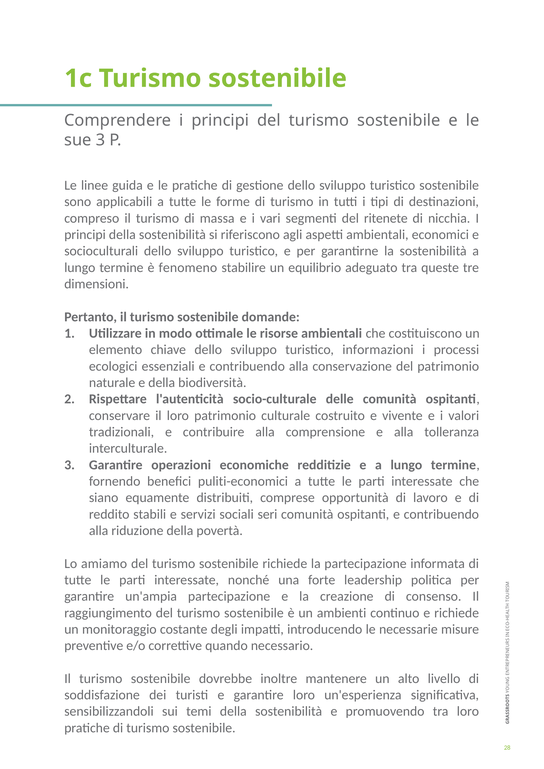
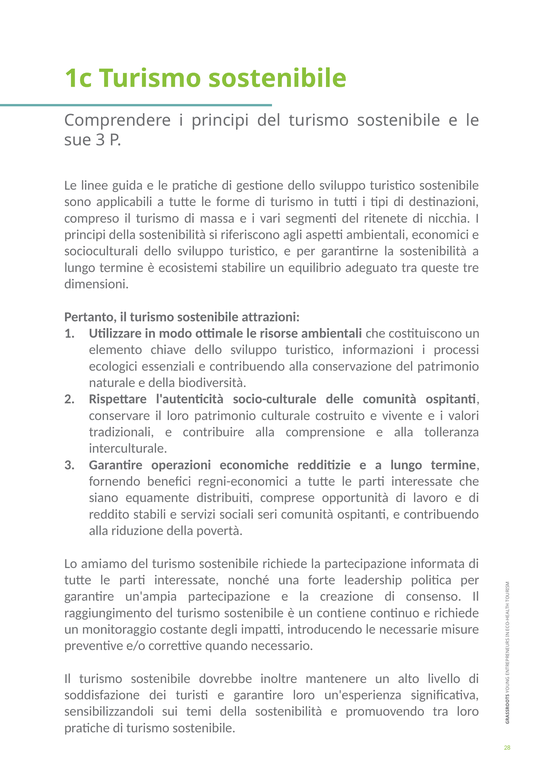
fenomeno: fenomeno -> ecosistemi
domande: domande -> attrazioni
puliti-economici: puliti-economici -> regni-economici
ambienti: ambienti -> contiene
